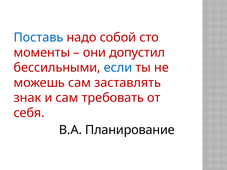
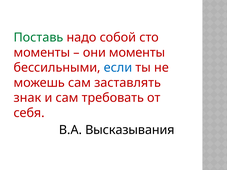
Поставь colour: blue -> green
они допустил: допустил -> моменты
Планирование: Планирование -> Высказывания
